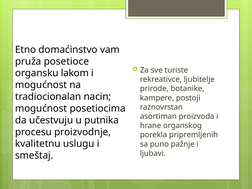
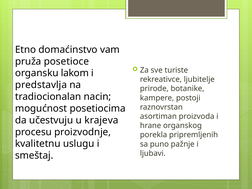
mogućnost at (41, 85): mogućnost -> predstavlja
putnika: putnika -> krajeva
